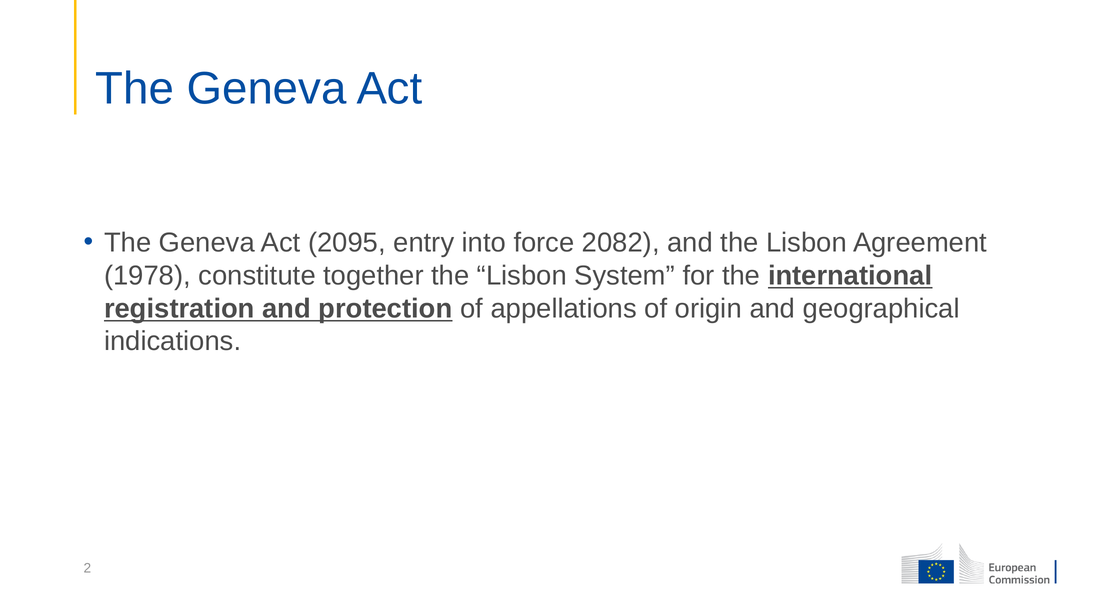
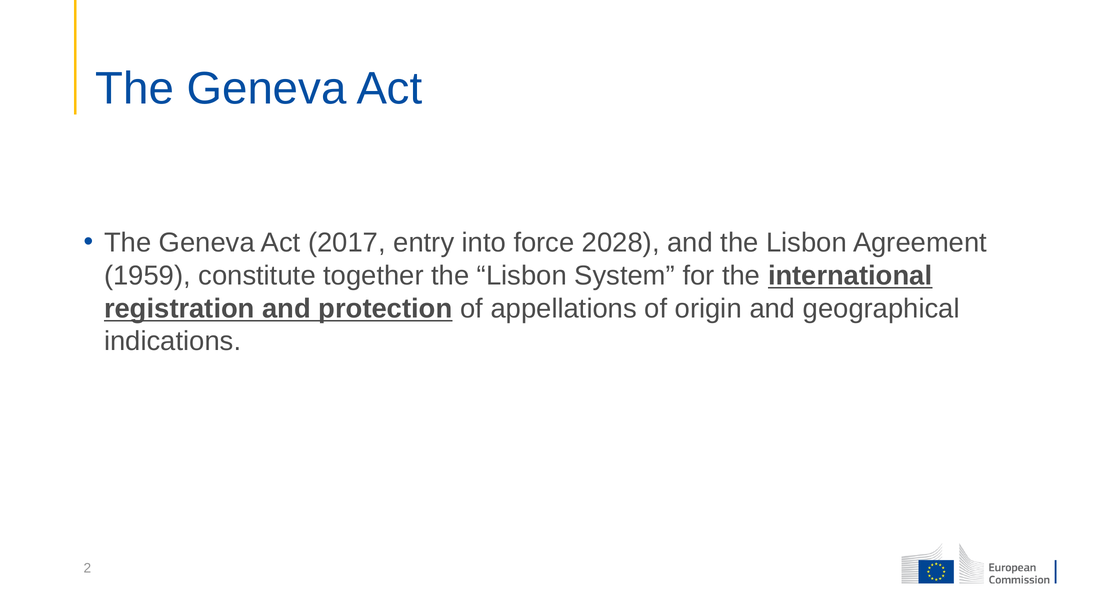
2095: 2095 -> 2017
2082: 2082 -> 2028
1978: 1978 -> 1959
